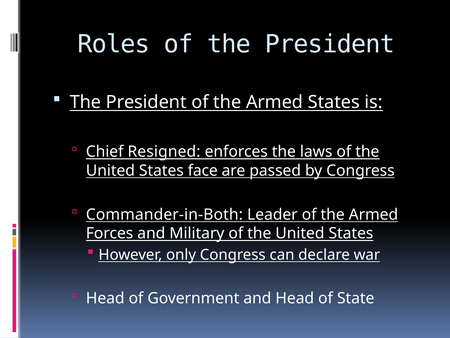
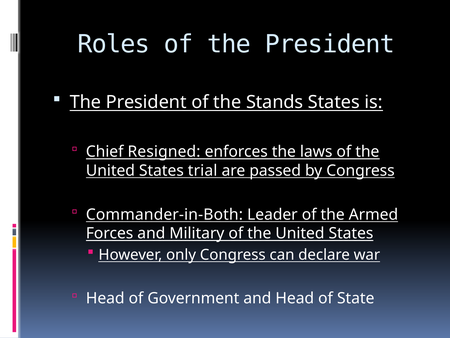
President of the Armed: Armed -> Stands
face: face -> trial
